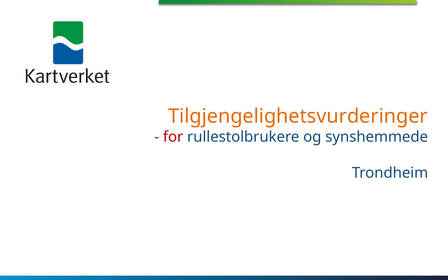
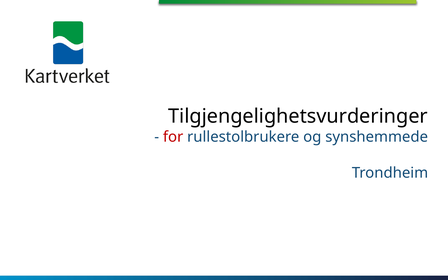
Tilgjengelighetsvurderinger colour: orange -> black
